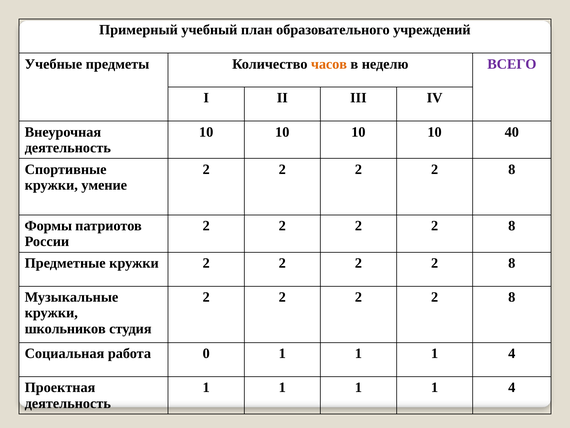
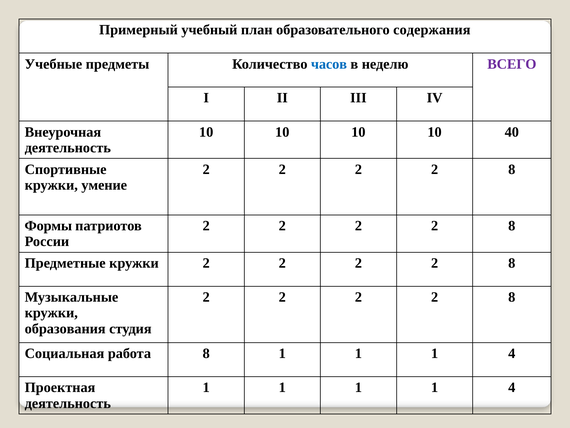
учреждений: учреждений -> содержания
часов colour: orange -> blue
школьников: школьников -> образования
работа 0: 0 -> 8
